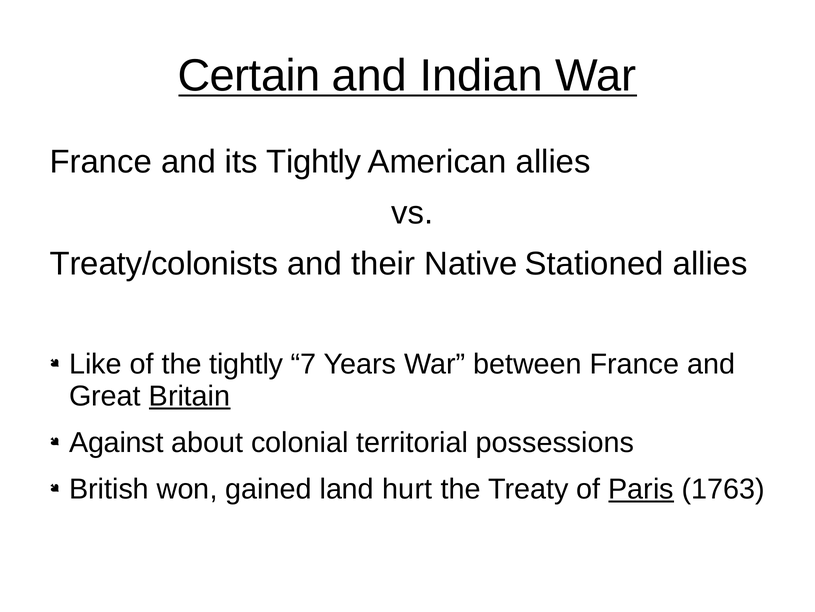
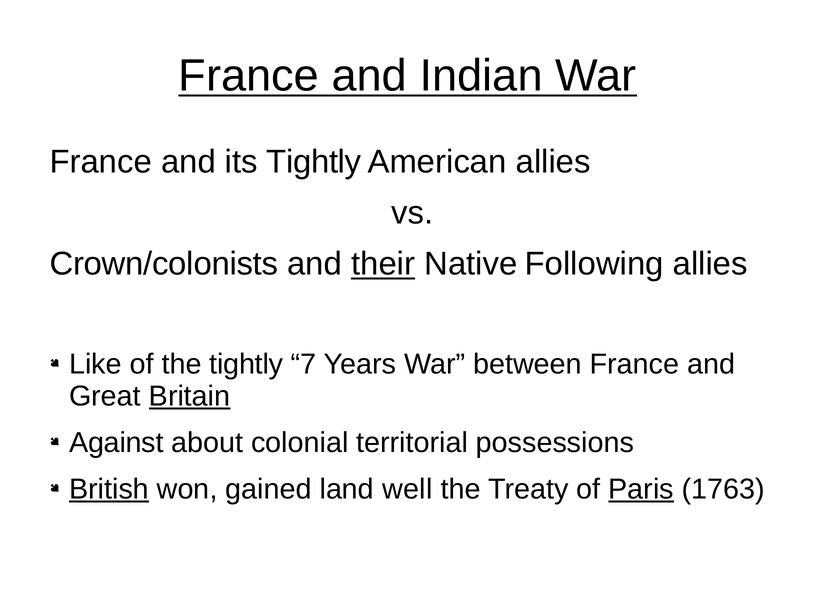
Certain at (249, 76): Certain -> France
Treaty/colonists: Treaty/colonists -> Crown/colonists
their underline: none -> present
Stationed: Stationed -> Following
British underline: none -> present
hurt: hurt -> well
